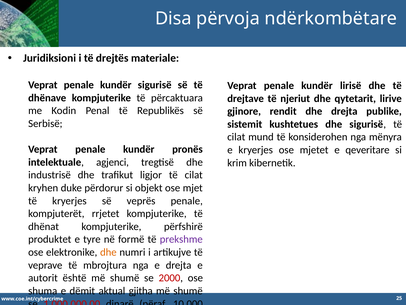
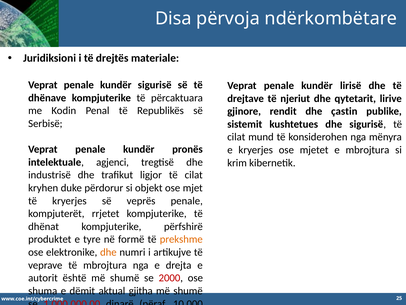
dhe drejta: drejta -> çastin
e qeveritare: qeveritare -> mbrojtura
prekshme colour: purple -> orange
